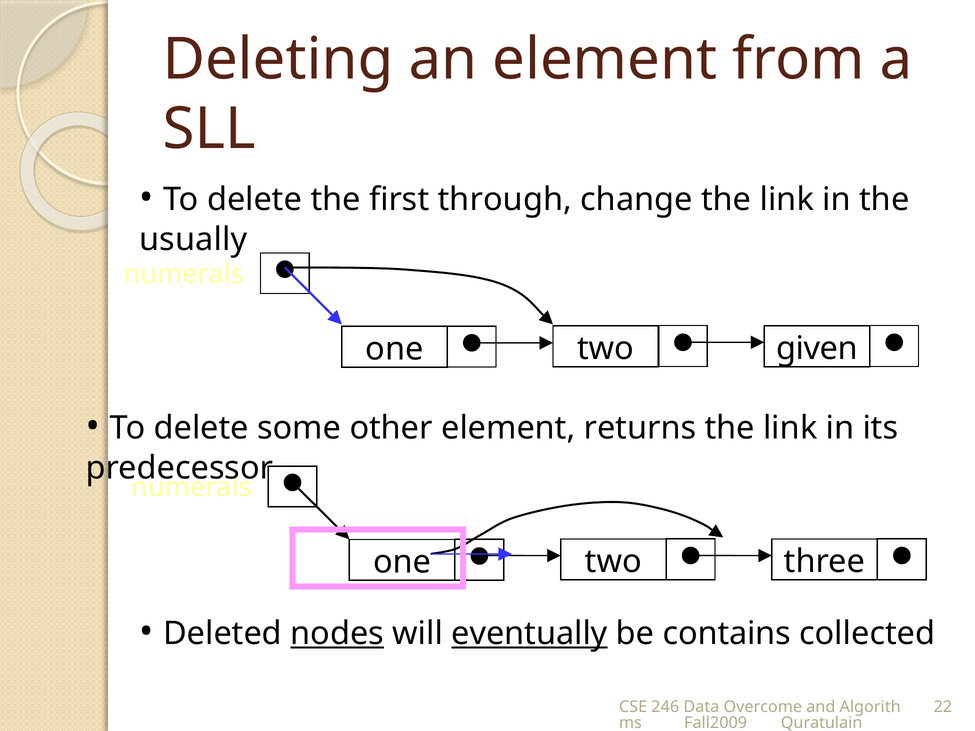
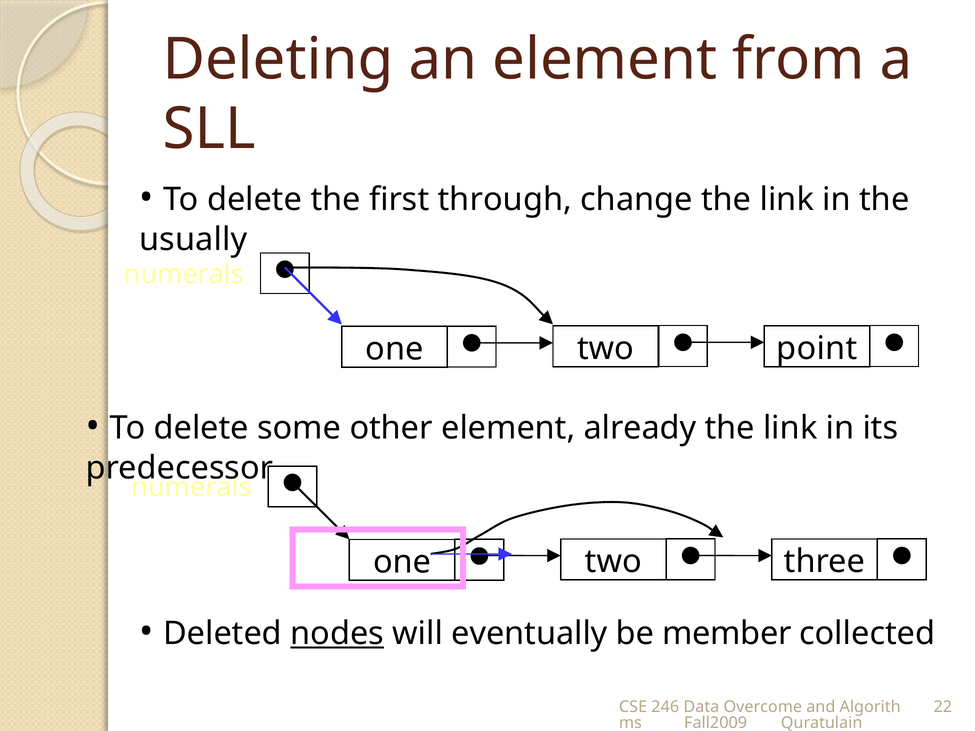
given: given -> point
returns: returns -> already
eventually underline: present -> none
contains: contains -> member
